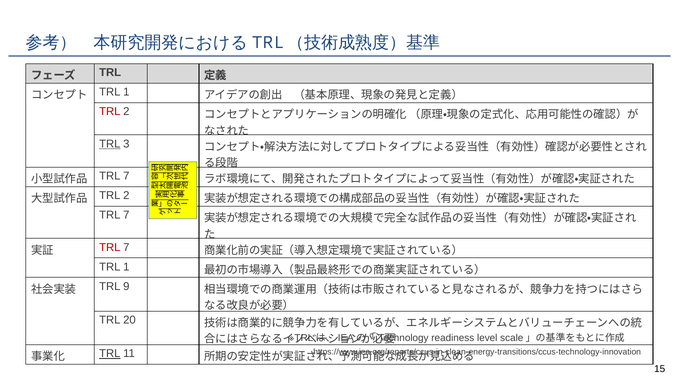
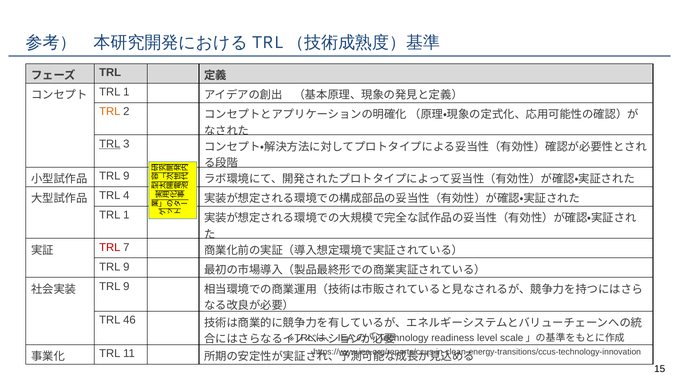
TRL at (110, 112) colour: red -> orange
7 at (126, 176): 7 -> 9
2 at (126, 196): 2 -> 4
7 at (126, 215): 7 -> 1
1 at (126, 267): 1 -> 9
20: 20 -> 46
TRL at (110, 354) underline: present -> none
